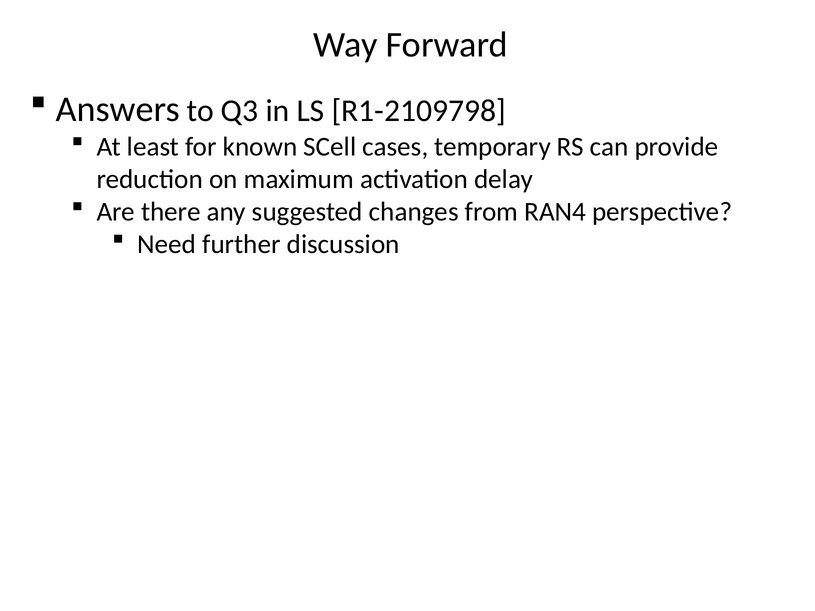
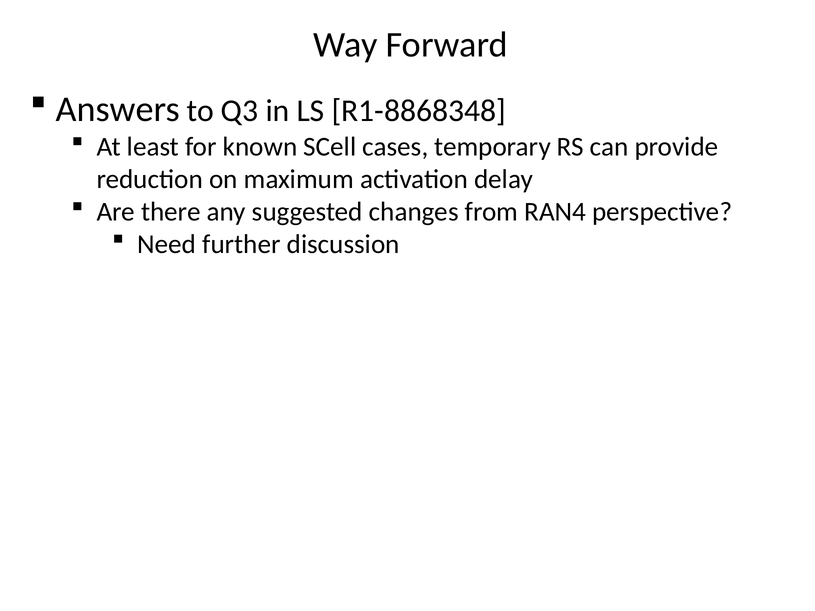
R1-2109798: R1-2109798 -> R1-8868348
